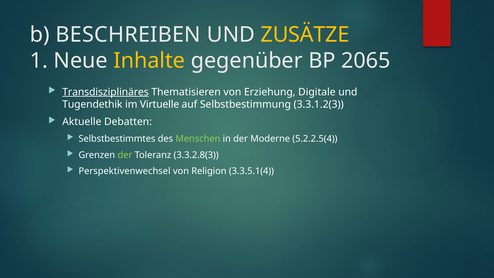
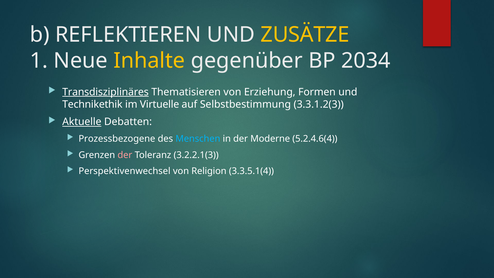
BESCHREIBEN: BESCHREIBEN -> REFLEKTIEREN
2065: 2065 -> 2034
Digitale: Digitale -> Formen
Tugendethik: Tugendethik -> Technikethik
Aktuelle underline: none -> present
Selbstbestimmtes: Selbstbestimmtes -> Prozessbezogene
Menschen colour: light green -> light blue
5.2.2.5(4: 5.2.2.5(4 -> 5.2.4.6(4
der at (125, 155) colour: light green -> pink
3.3.2.8(3: 3.3.2.8(3 -> 3.2.2.1(3
